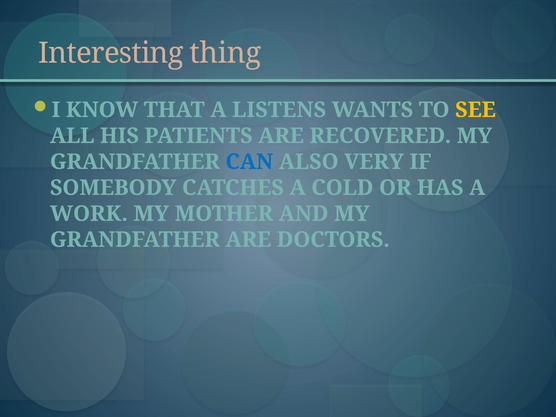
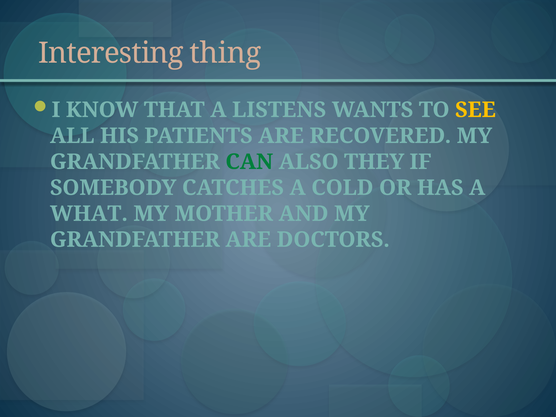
CAN colour: blue -> green
VERY: VERY -> THEY
WORK: WORK -> WHAT
